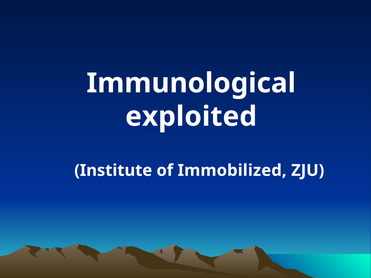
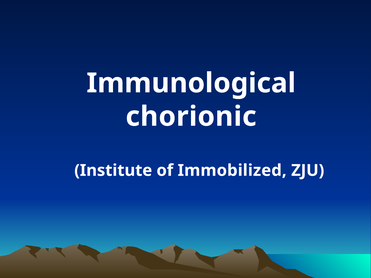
exploited: exploited -> chorionic
